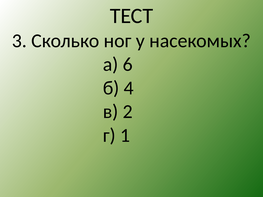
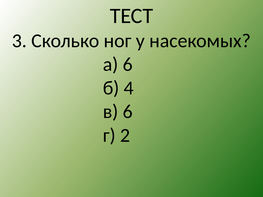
в 2: 2 -> 6
1: 1 -> 2
